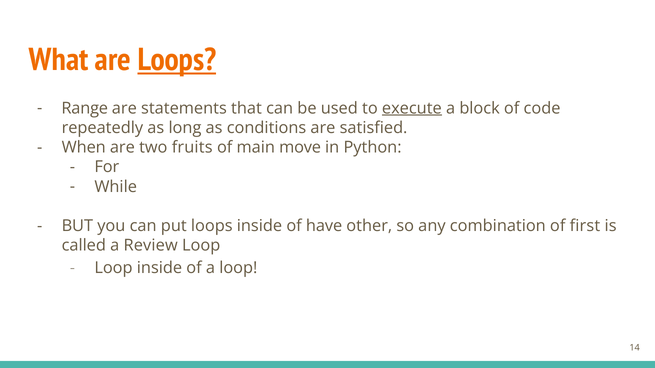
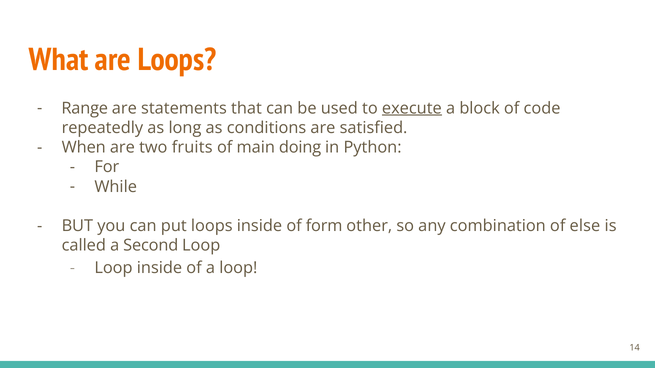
Loops at (177, 60) underline: present -> none
move: move -> doing
have: have -> form
first: first -> else
Review: Review -> Second
